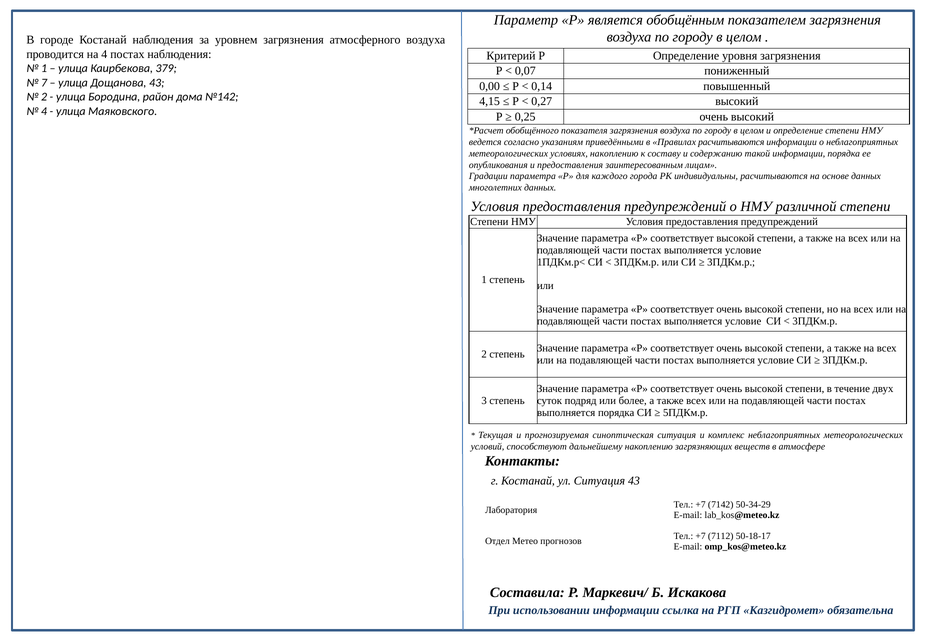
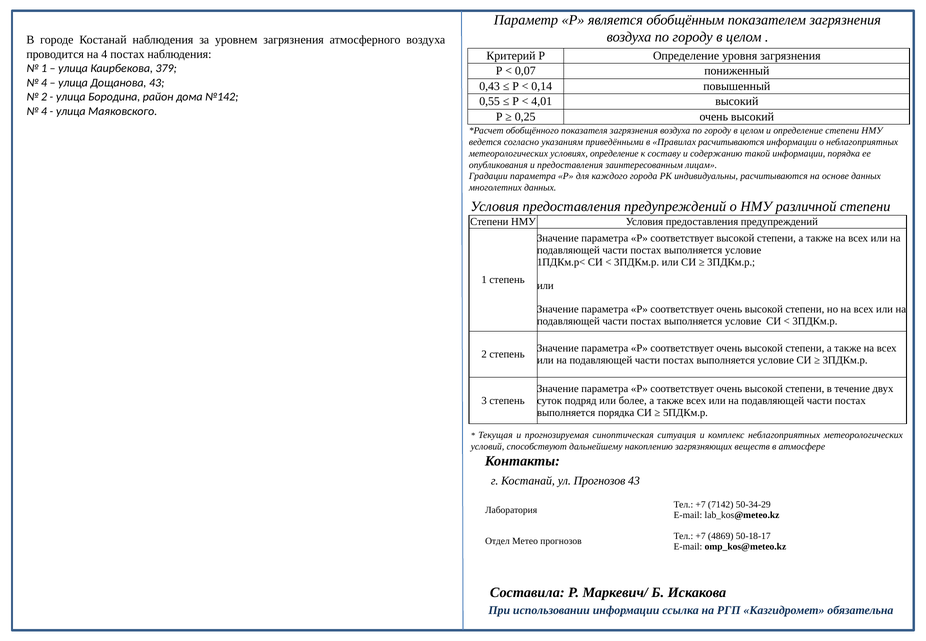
7 at (44, 83): 7 -> 4
0,00: 0,00 -> 0,43
4,15: 4,15 -> 0,55
0,27: 0,27 -> 4,01
условиях накоплению: накоплению -> определение
ул Ситуация: Ситуация -> Прогнозов
7112: 7112 -> 4869
